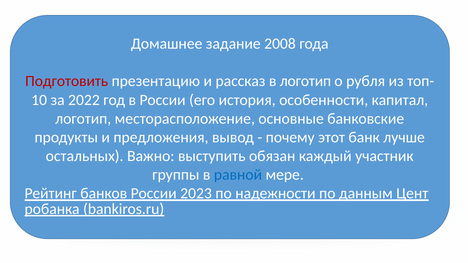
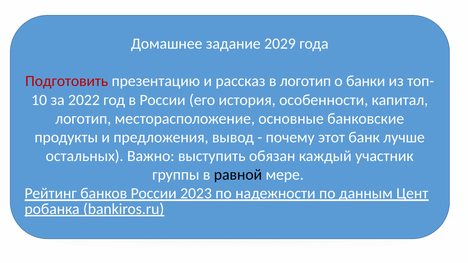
2008: 2008 -> 2029
рубля: рубля -> банки
равной colour: blue -> black
